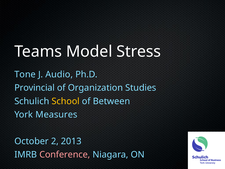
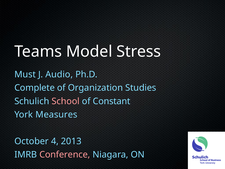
Tone: Tone -> Must
Provincial: Provincial -> Complete
School colour: yellow -> pink
Between: Between -> Constant
2: 2 -> 4
